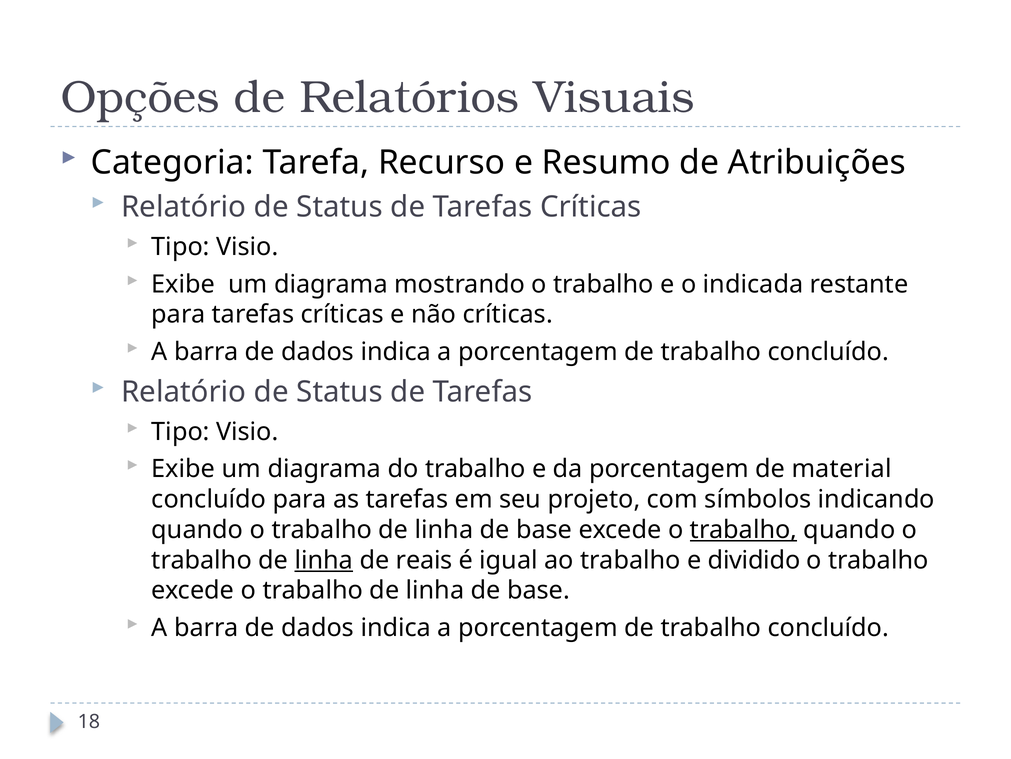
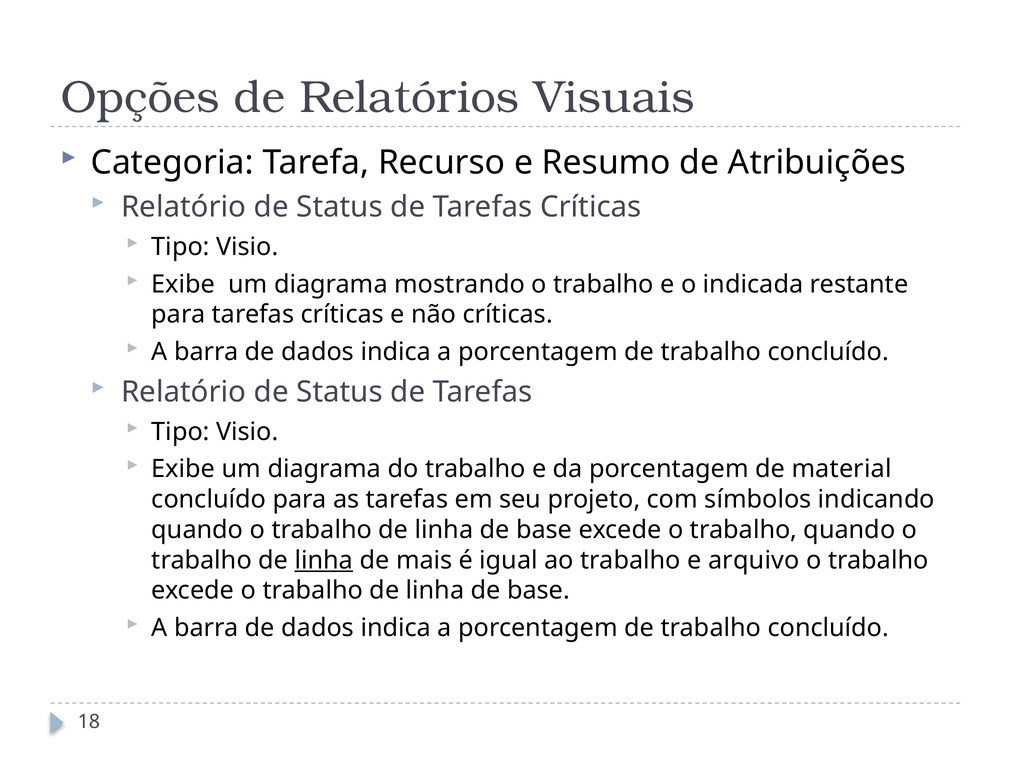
trabalho at (744, 529) underline: present -> none
reais: reais -> mais
dividido: dividido -> arquivo
